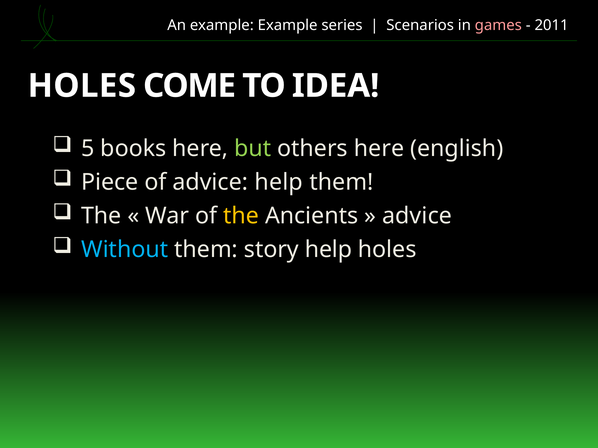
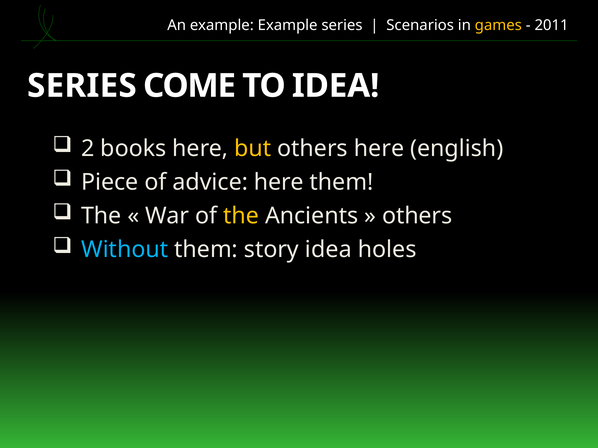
games colour: pink -> yellow
HOLES at (82, 86): HOLES -> SERIES
5: 5 -> 2
but colour: light green -> yellow
advice help: help -> here
advice at (417, 216): advice -> others
story help: help -> idea
